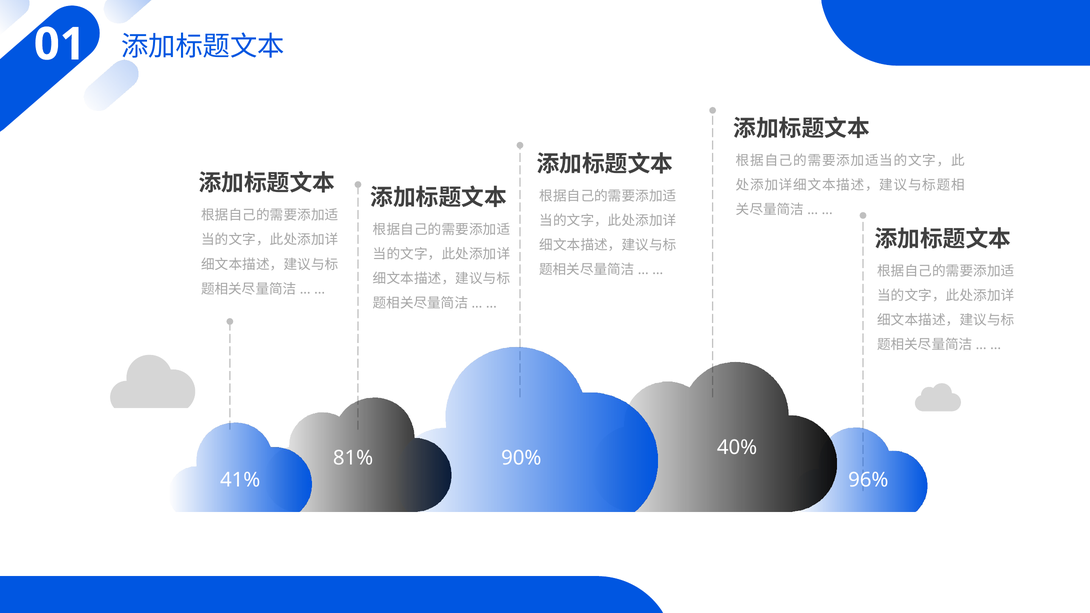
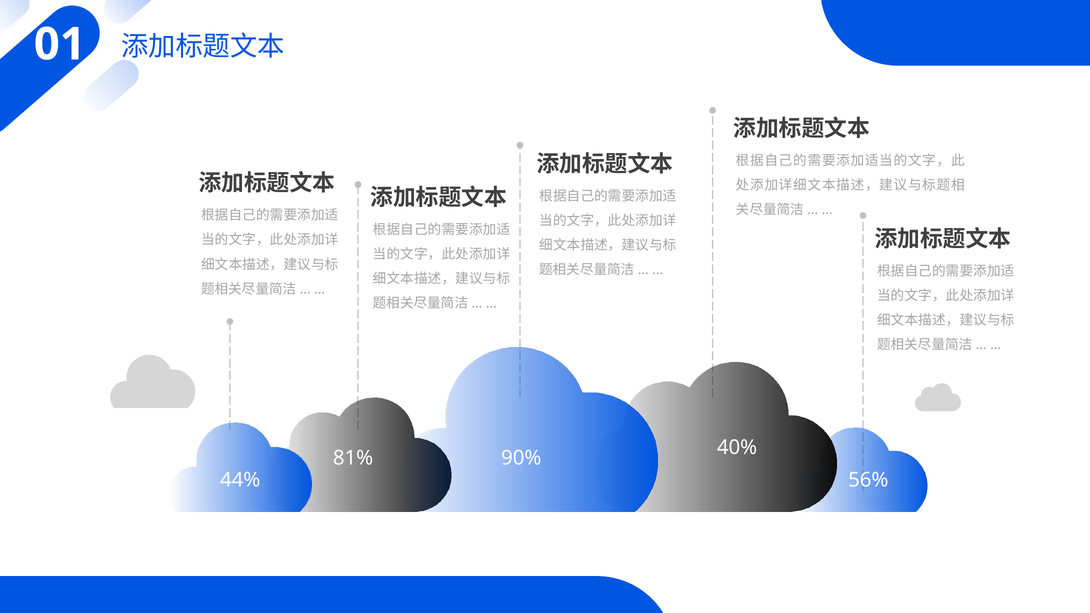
41%: 41% -> 44%
96%: 96% -> 56%
